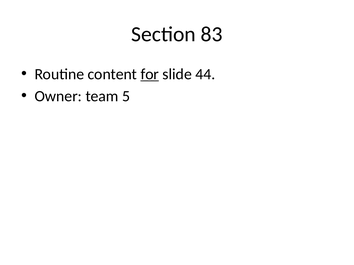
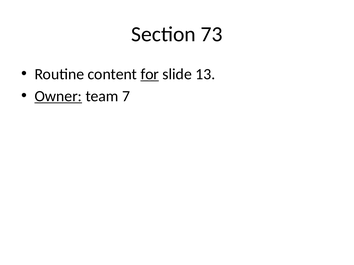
83: 83 -> 73
44: 44 -> 13
Owner underline: none -> present
5: 5 -> 7
